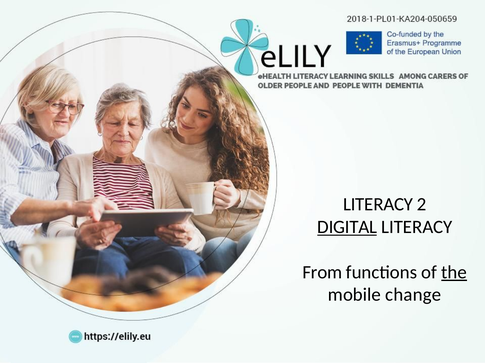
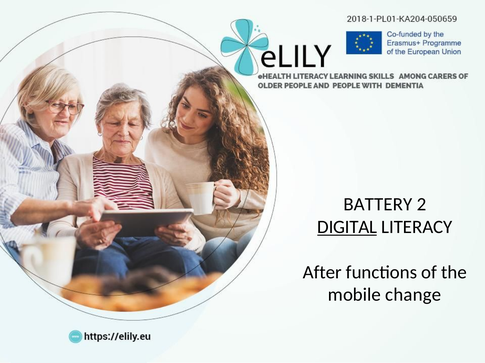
LITERACY at (378, 205): LITERACY -> BATTERY
From: From -> After
the underline: present -> none
